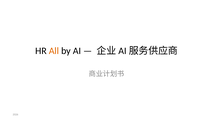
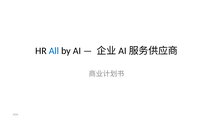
All colour: orange -> blue
